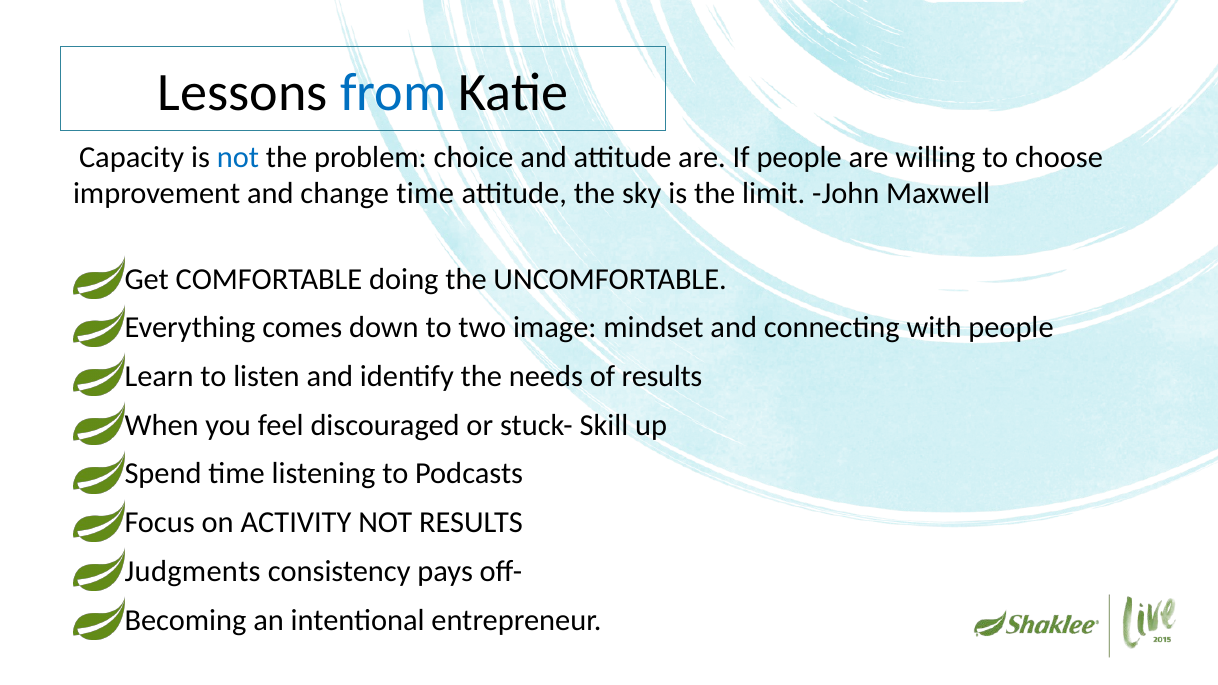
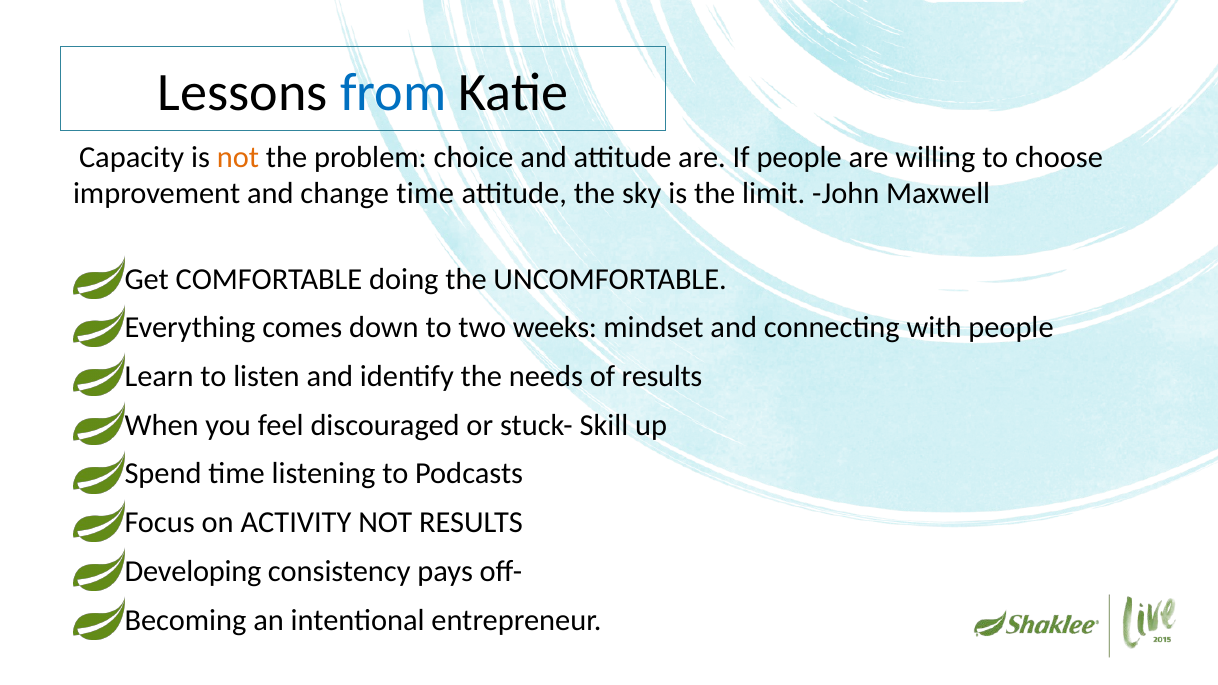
not at (238, 157) colour: blue -> orange
image: image -> weeks
Judgments: Judgments -> Developing
